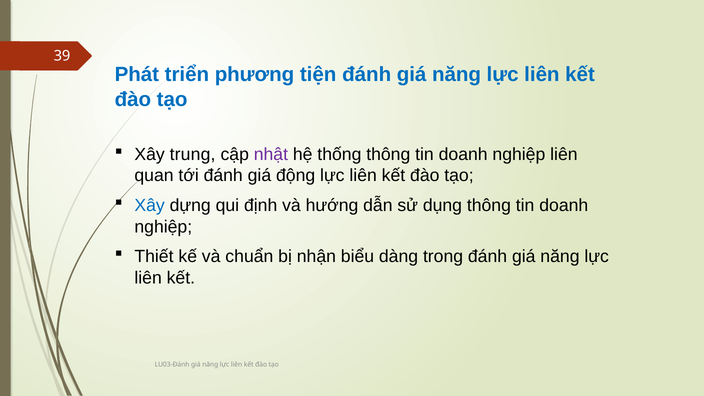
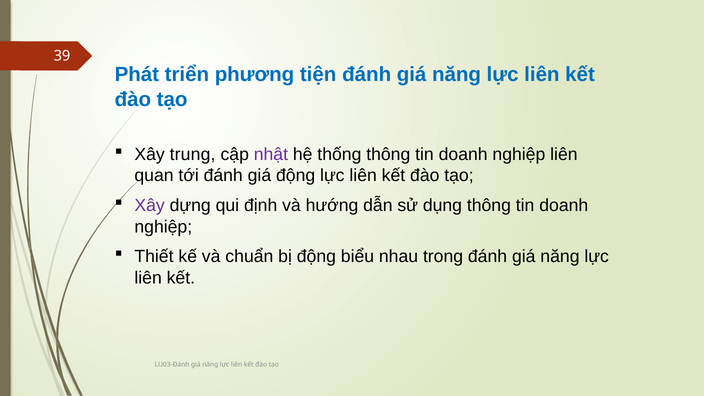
Xây at (150, 206) colour: blue -> purple
bị nhận: nhận -> động
dàng: dàng -> nhau
